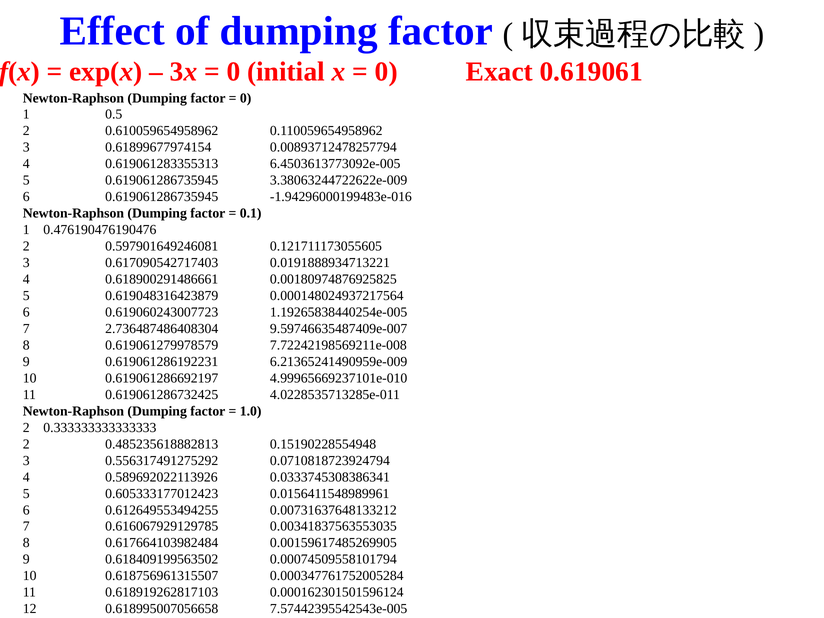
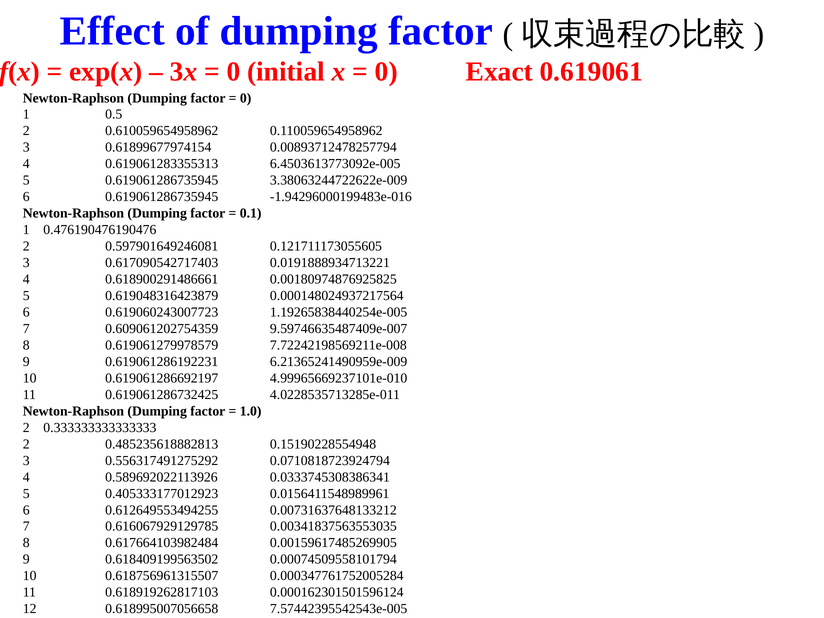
2.736487486408304: 2.736487486408304 -> 0.609061202754359
0.605333177012423: 0.605333177012423 -> 0.405333177012923
